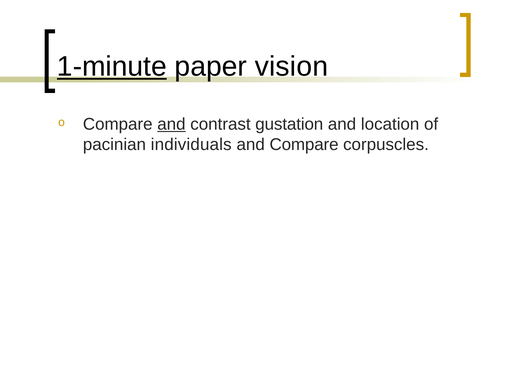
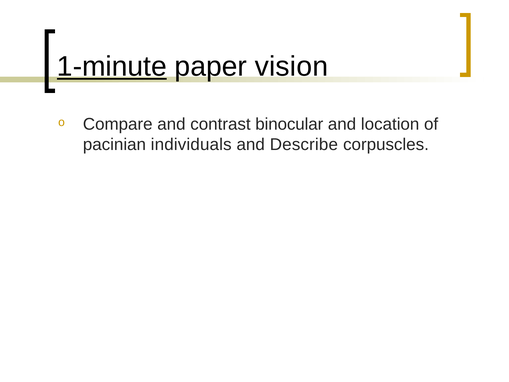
and at (171, 124) underline: present -> none
gustation: gustation -> binocular
and Compare: Compare -> Describe
